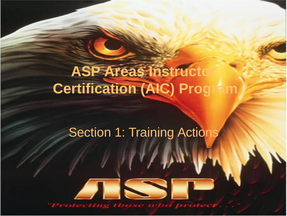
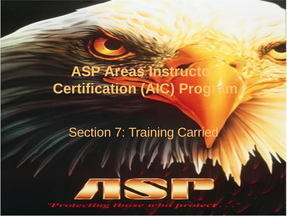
1: 1 -> 7
Actions: Actions -> Carried
